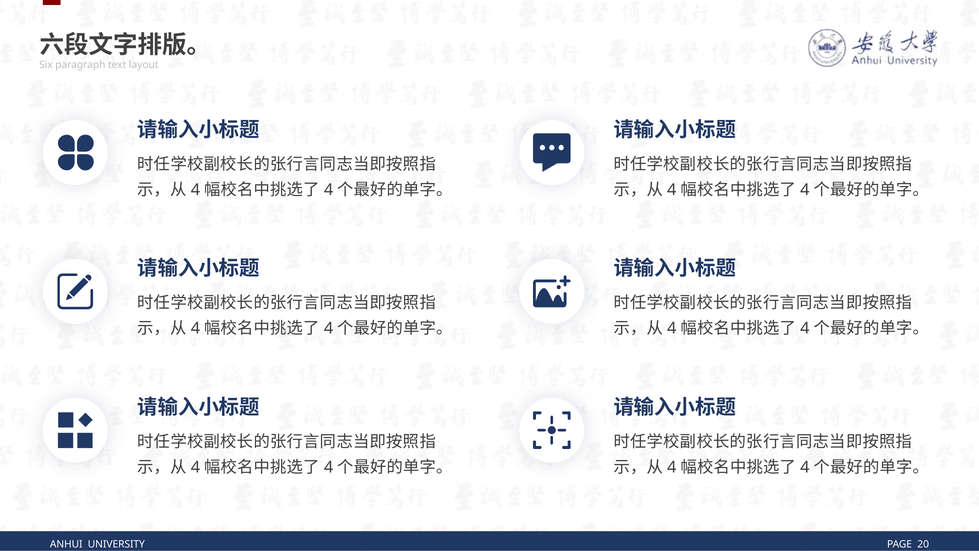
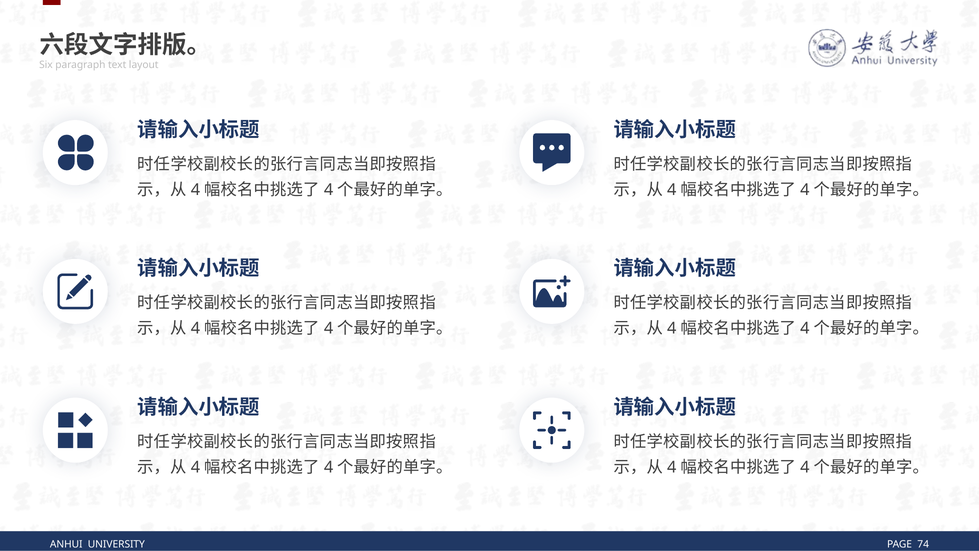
20: 20 -> 74
